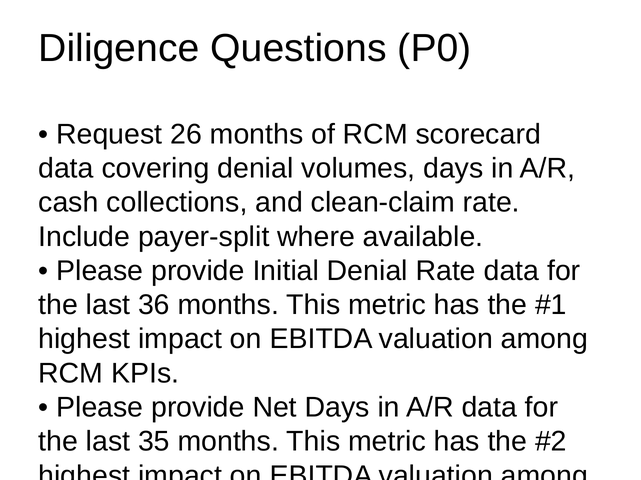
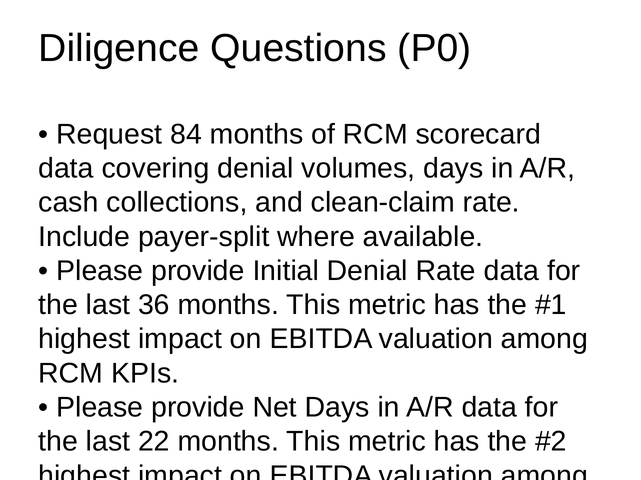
26: 26 -> 84
35: 35 -> 22
